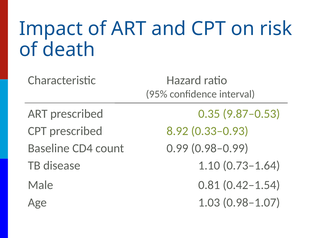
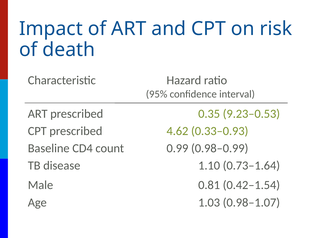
9.87–0.53: 9.87–0.53 -> 9.23–0.53
8.92: 8.92 -> 4.62
